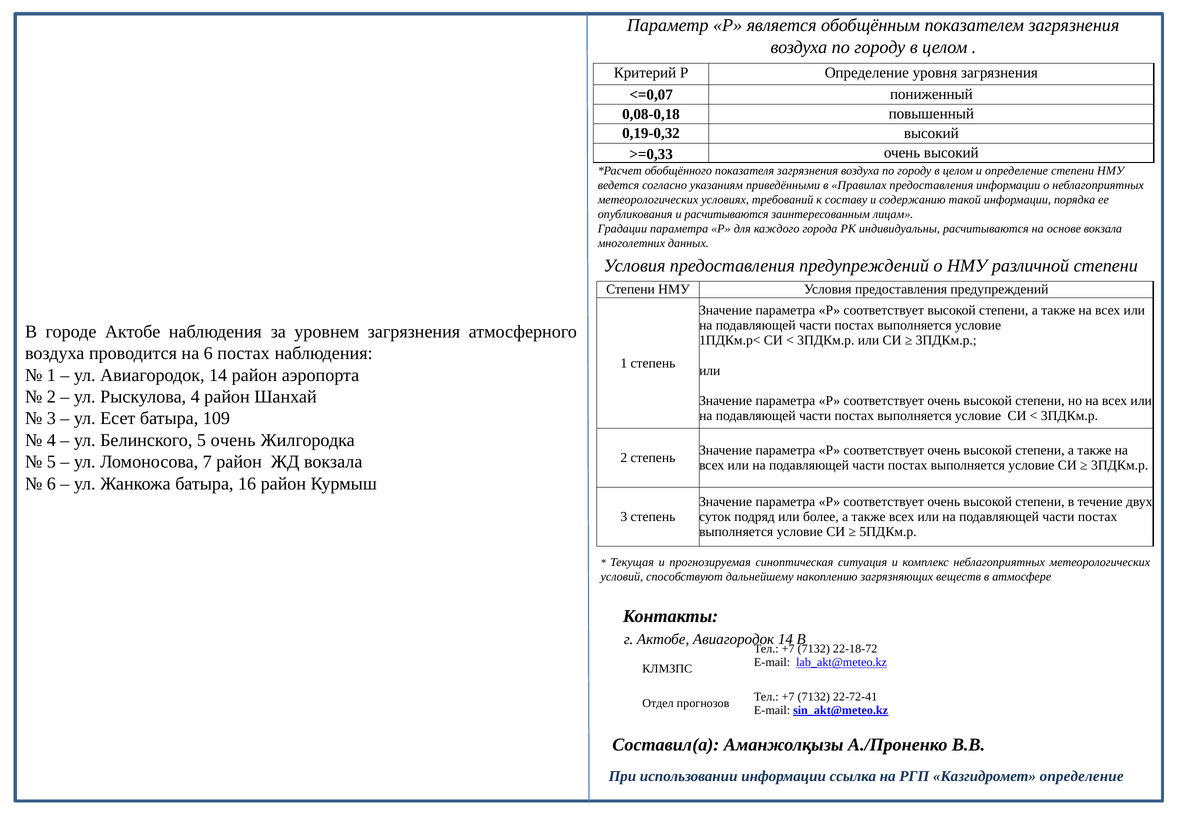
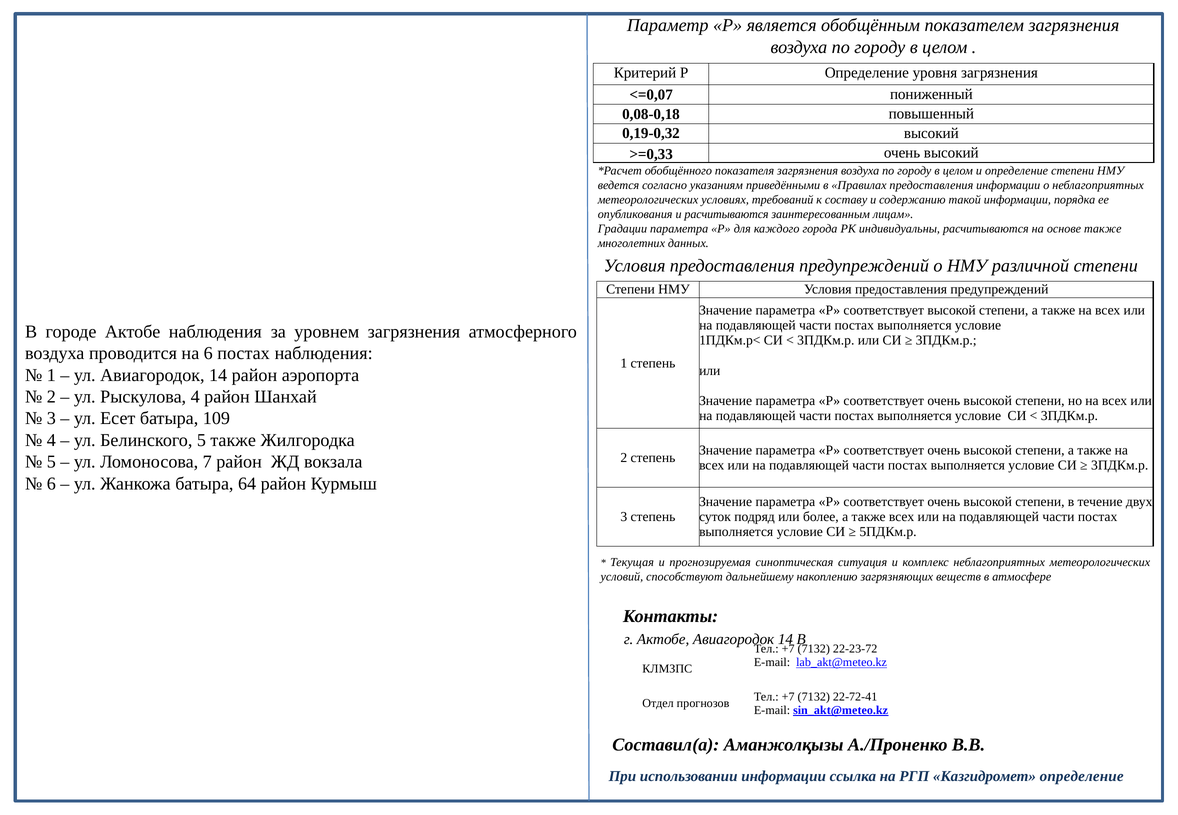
основе вокзала: вокзала -> также
5 очень: очень -> также
16: 16 -> 64
22-18-72: 22-18-72 -> 22-23-72
